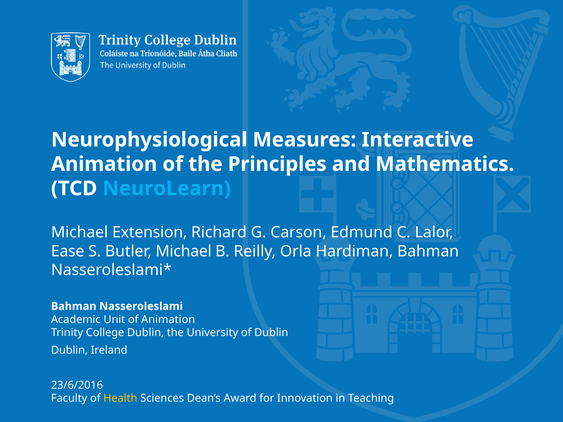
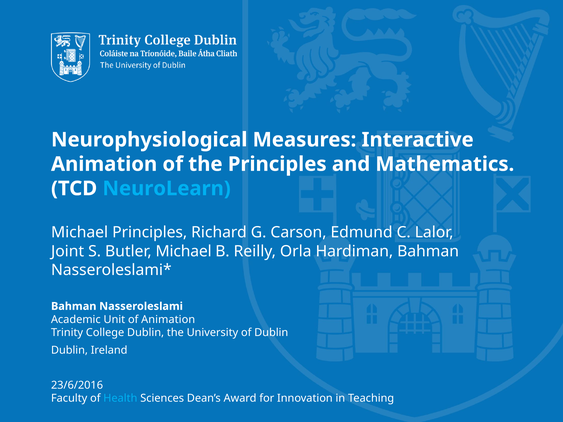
Michael Extension: Extension -> Principles
Ease: Ease -> Joint
Health colour: yellow -> light blue
